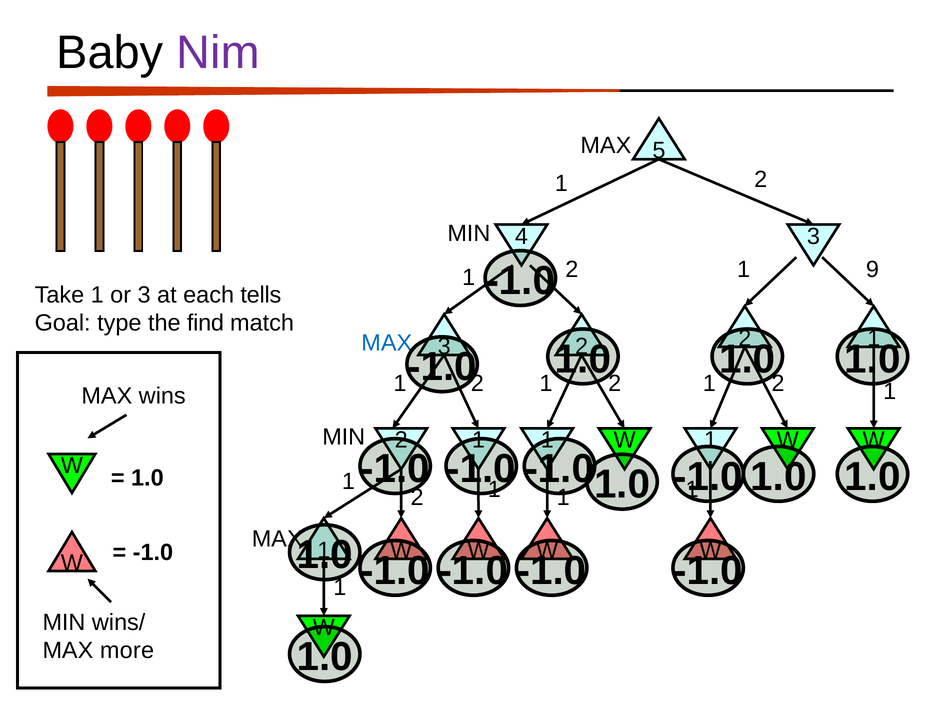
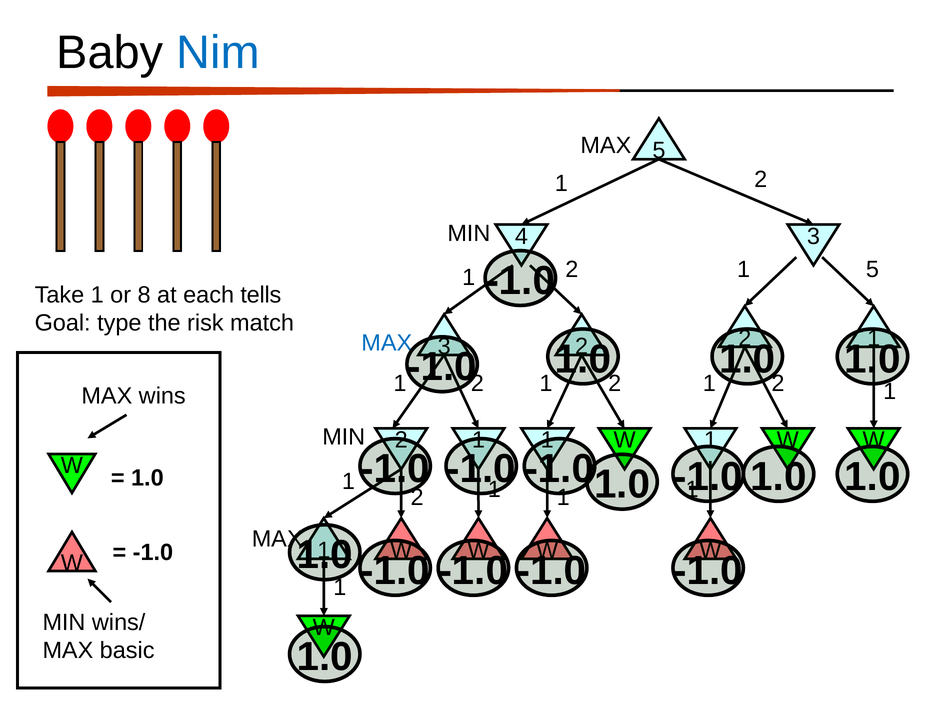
Nim colour: purple -> blue
2 9: 9 -> 5
or 3: 3 -> 8
find: find -> risk
more: more -> basic
